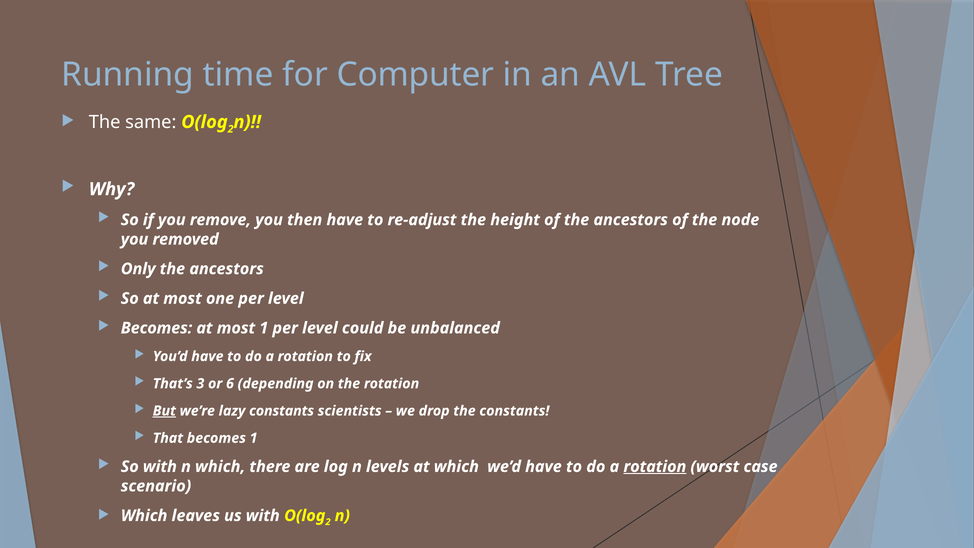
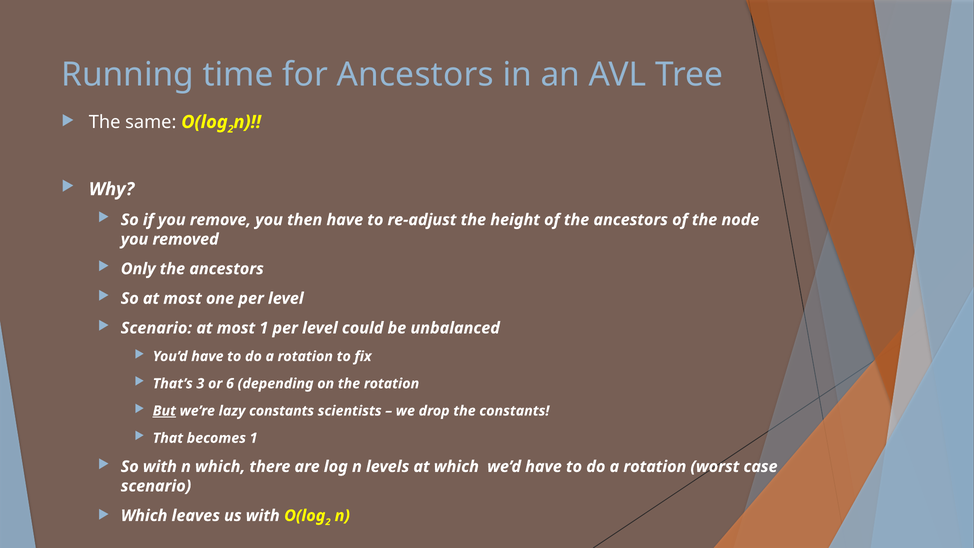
for Computer: Computer -> Ancestors
Becomes at (157, 328): Becomes -> Scenario
rotation at (655, 467) underline: present -> none
